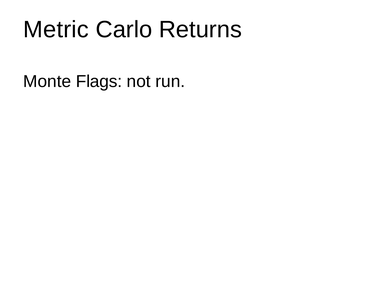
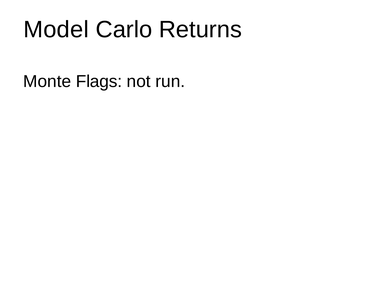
Metric: Metric -> Model
